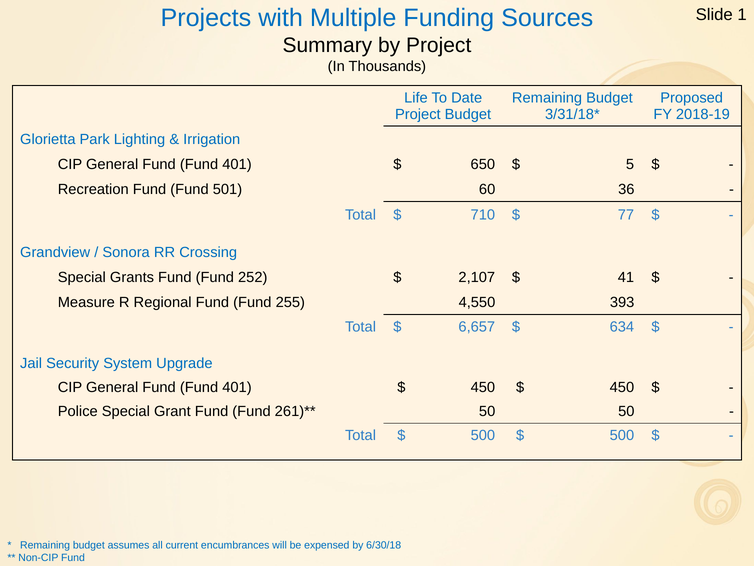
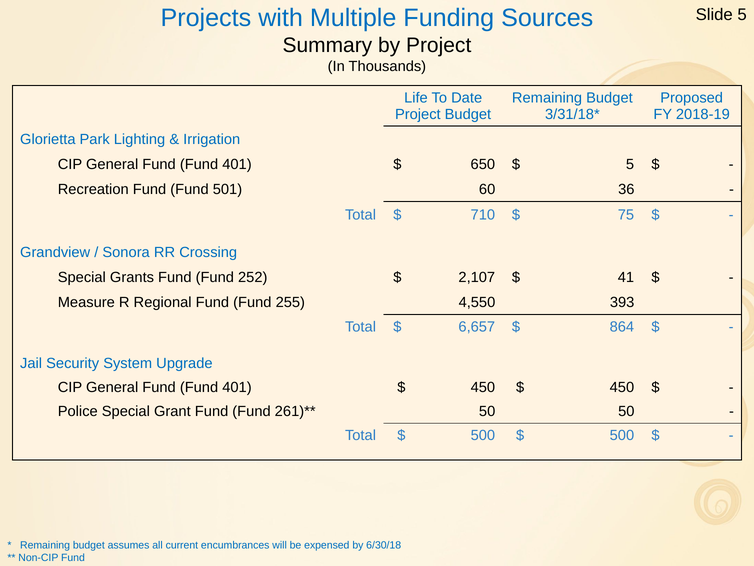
Slide 1: 1 -> 5
77: 77 -> 75
634: 634 -> 864
